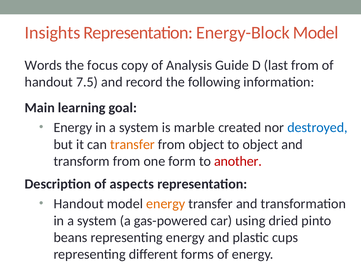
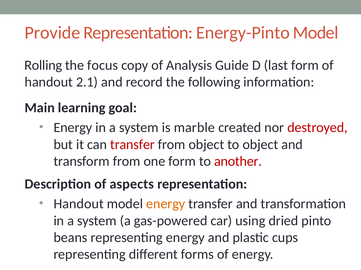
Insights: Insights -> Provide
Energy-Block: Energy-Block -> Energy-Pinto
Words: Words -> Rolling
last from: from -> form
7.5: 7.5 -> 2.1
destroyed colour: blue -> red
transfer at (133, 145) colour: orange -> red
